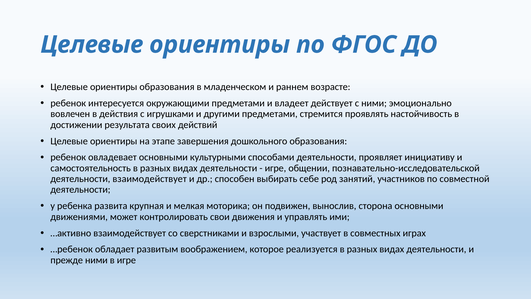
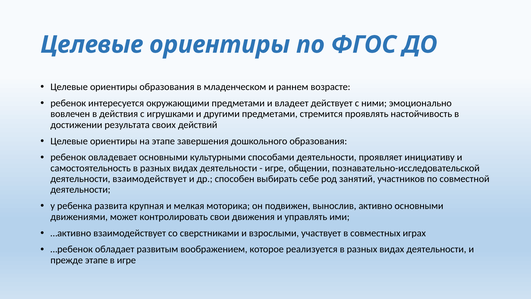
сторона: сторона -> активно
прежде ними: ними -> этапе
